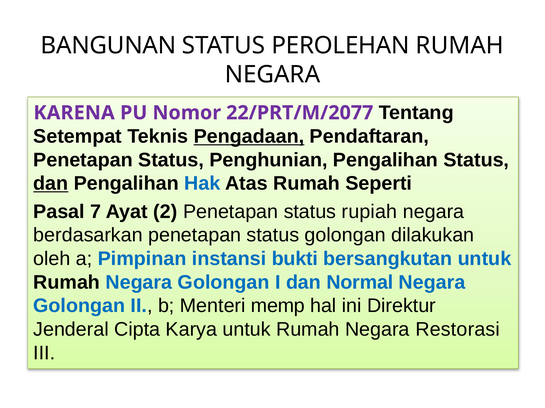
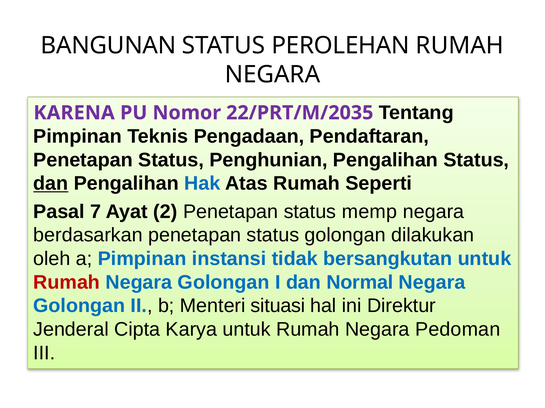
22/PRT/M/2077: 22/PRT/M/2077 -> 22/PRT/M/2035
Setempat at (78, 137): Setempat -> Pimpinan
Pengadaan underline: present -> none
rupiah: rupiah -> memp
bukti: bukti -> tidak
Rumah at (67, 283) colour: black -> red
memp: memp -> situasi
Restorasi: Restorasi -> Pedoman
